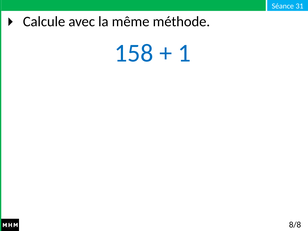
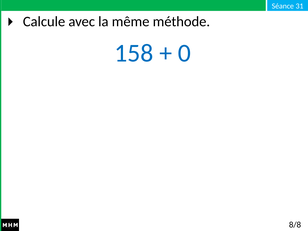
1: 1 -> 0
